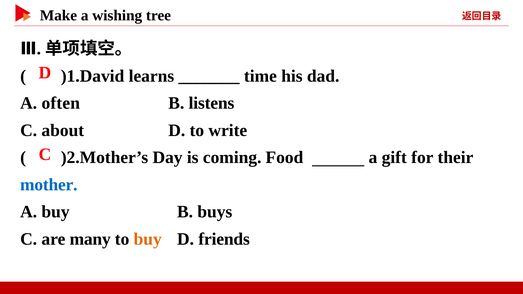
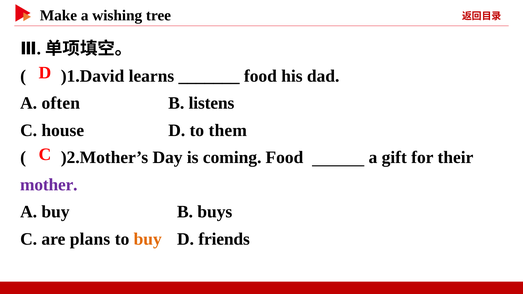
time at (260, 76): time -> food
about: about -> house
write: write -> them
mother colour: blue -> purple
many: many -> plans
